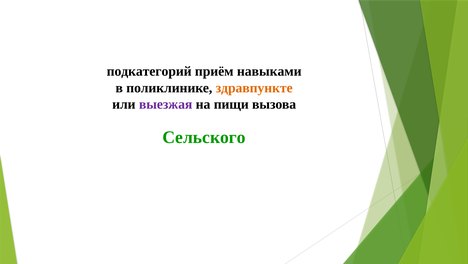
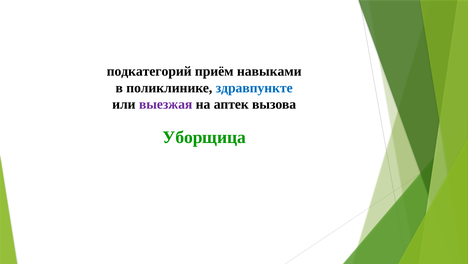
здравпункте colour: orange -> blue
пищи: пищи -> аптек
Сельского: Сельского -> Уборщица
